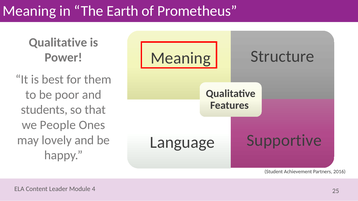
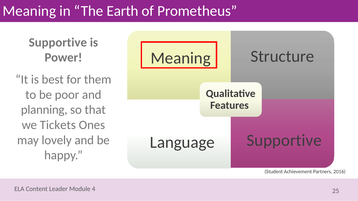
Qualitative at (58, 42): Qualitative -> Supportive
students: students -> planning
People: People -> Tickets
